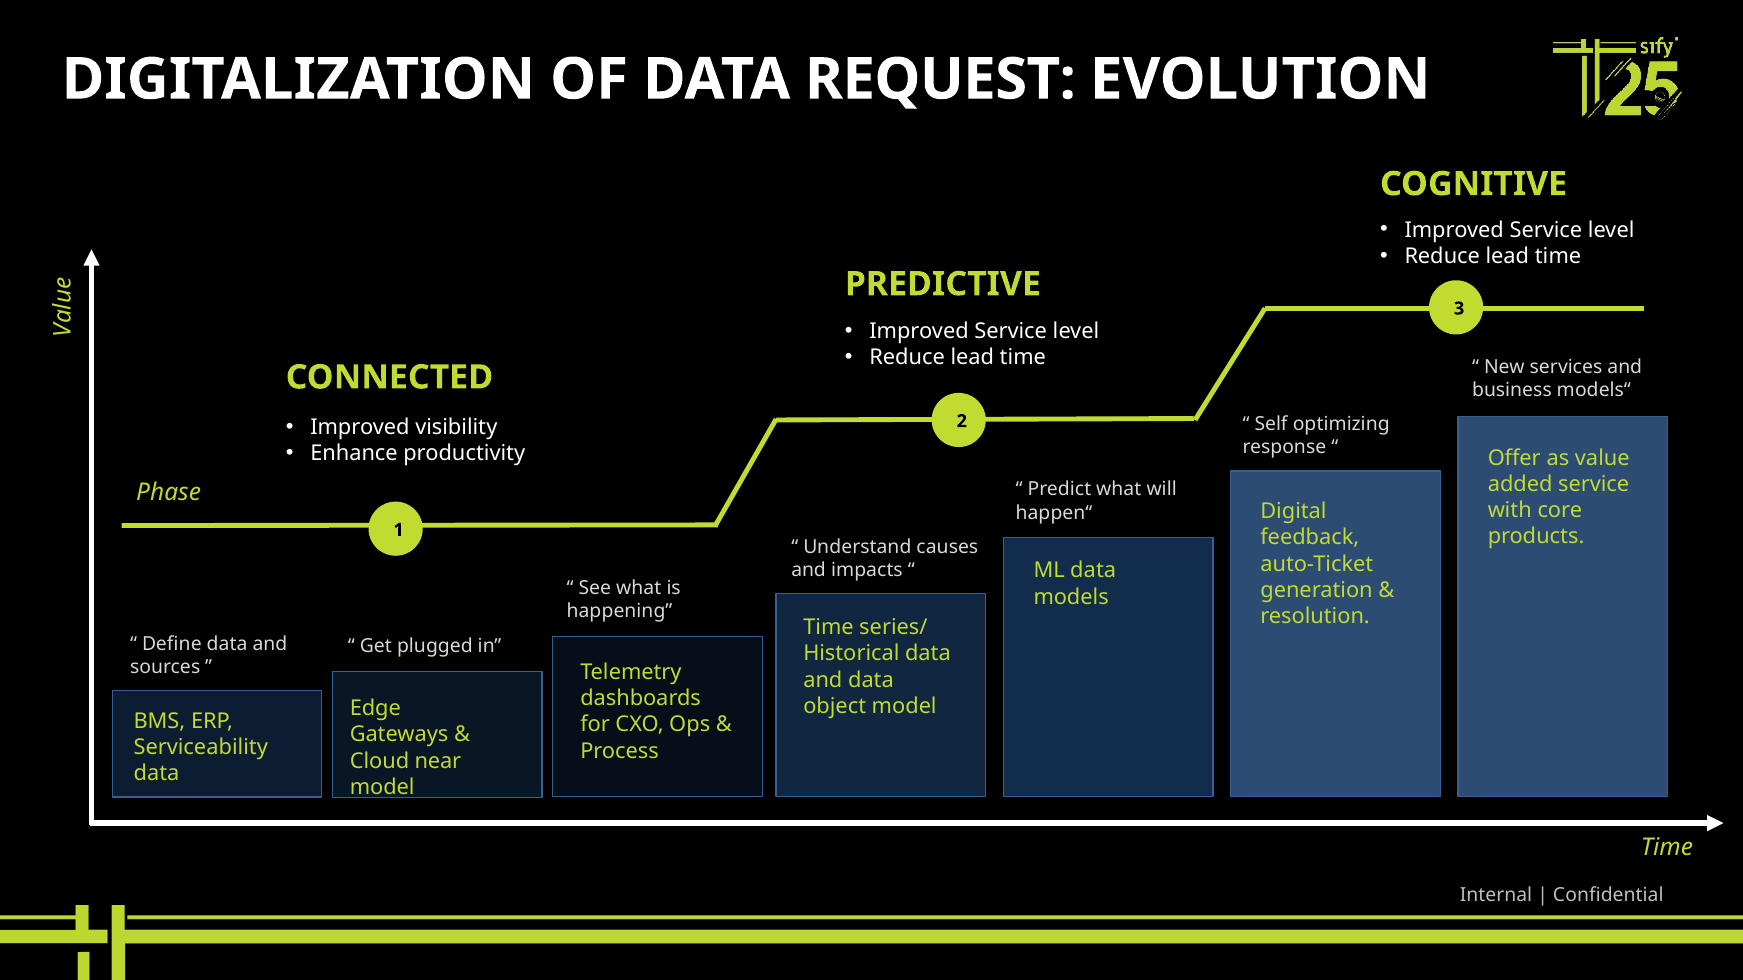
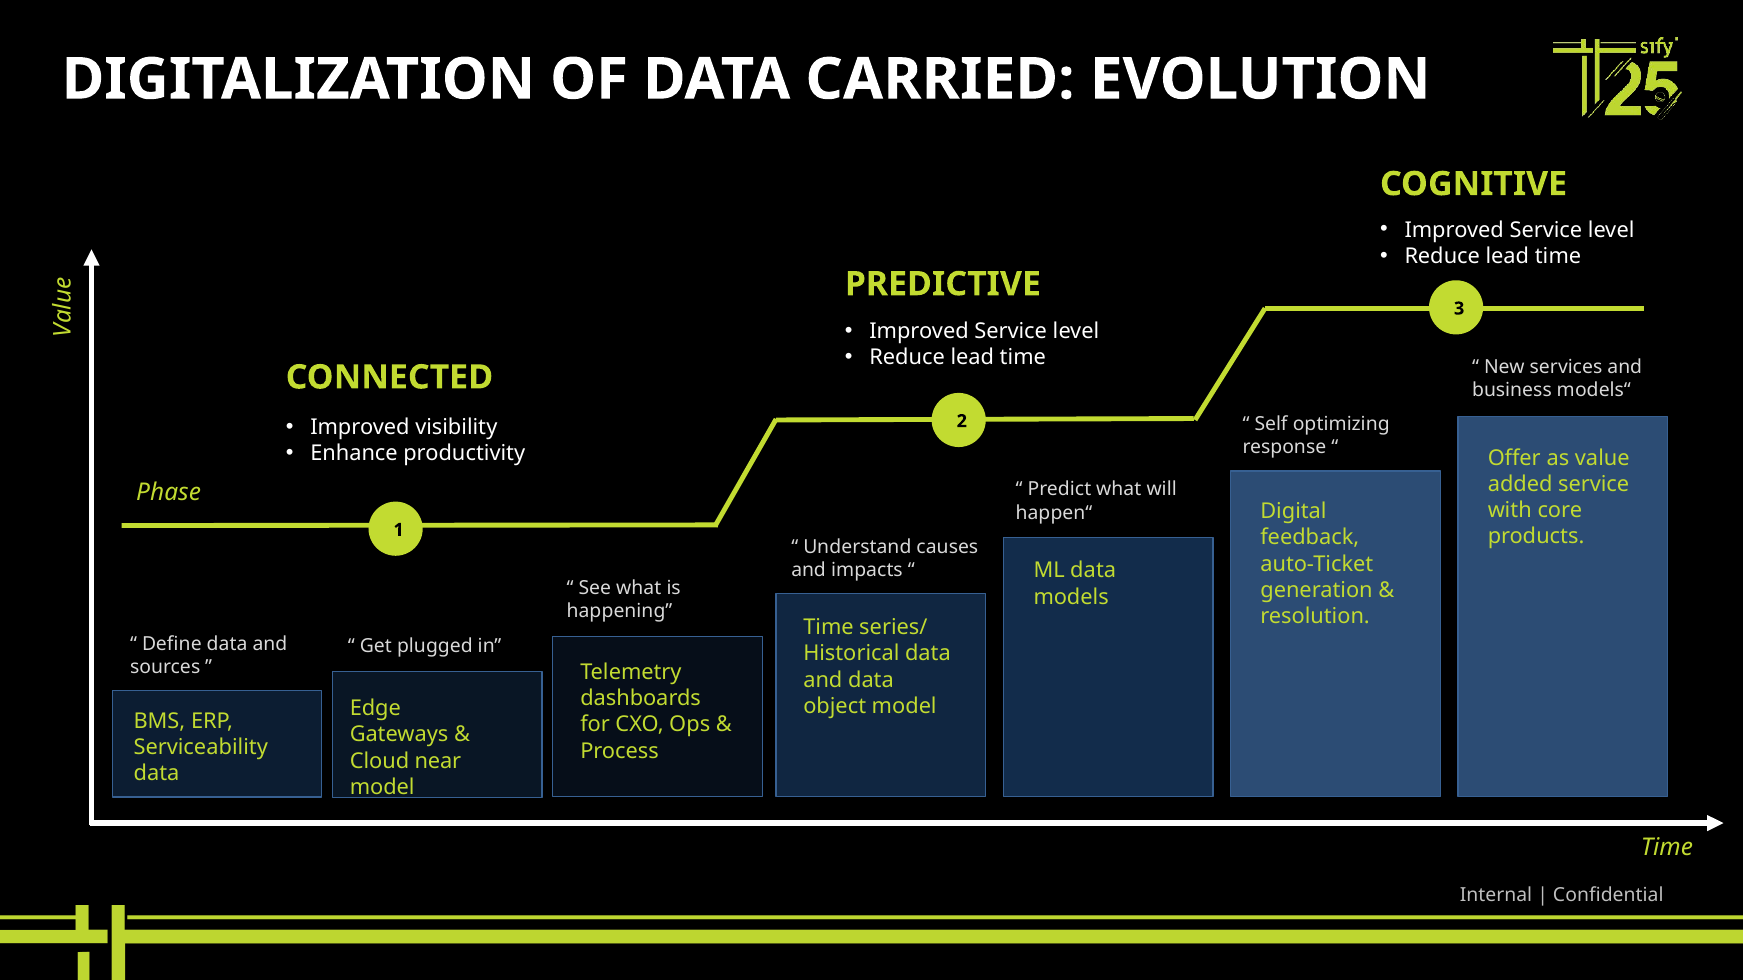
REQUEST: REQUEST -> CARRIED
